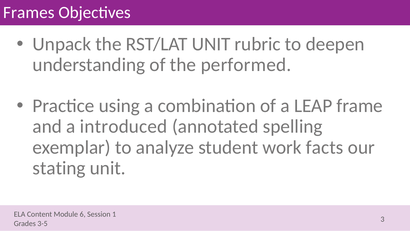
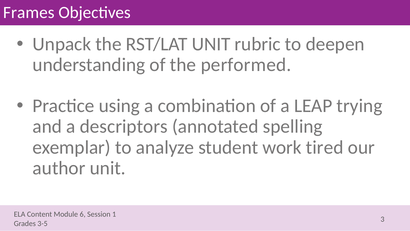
frame: frame -> trying
introduced: introduced -> descriptors
facts: facts -> tired
stating: stating -> author
